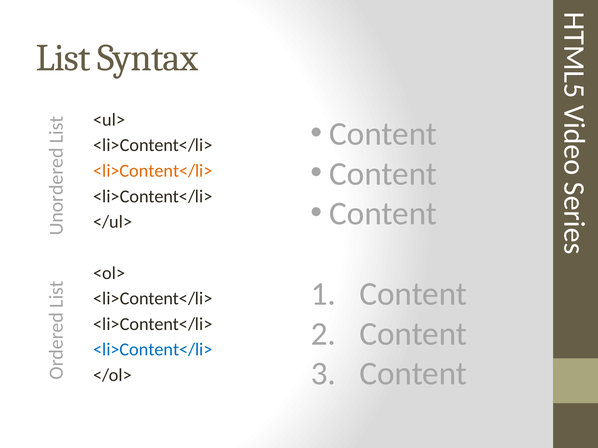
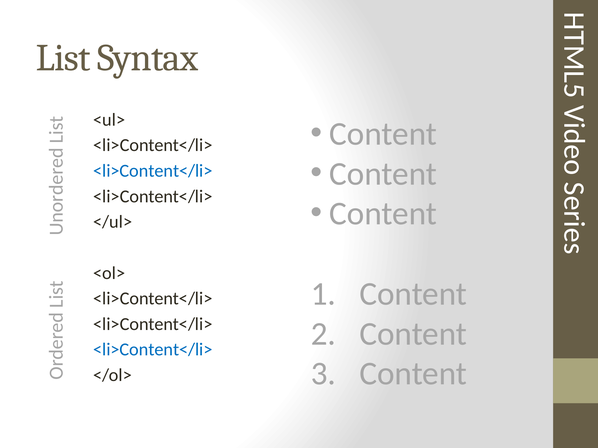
<li>Content</li> at (153, 171) colour: orange -> blue
